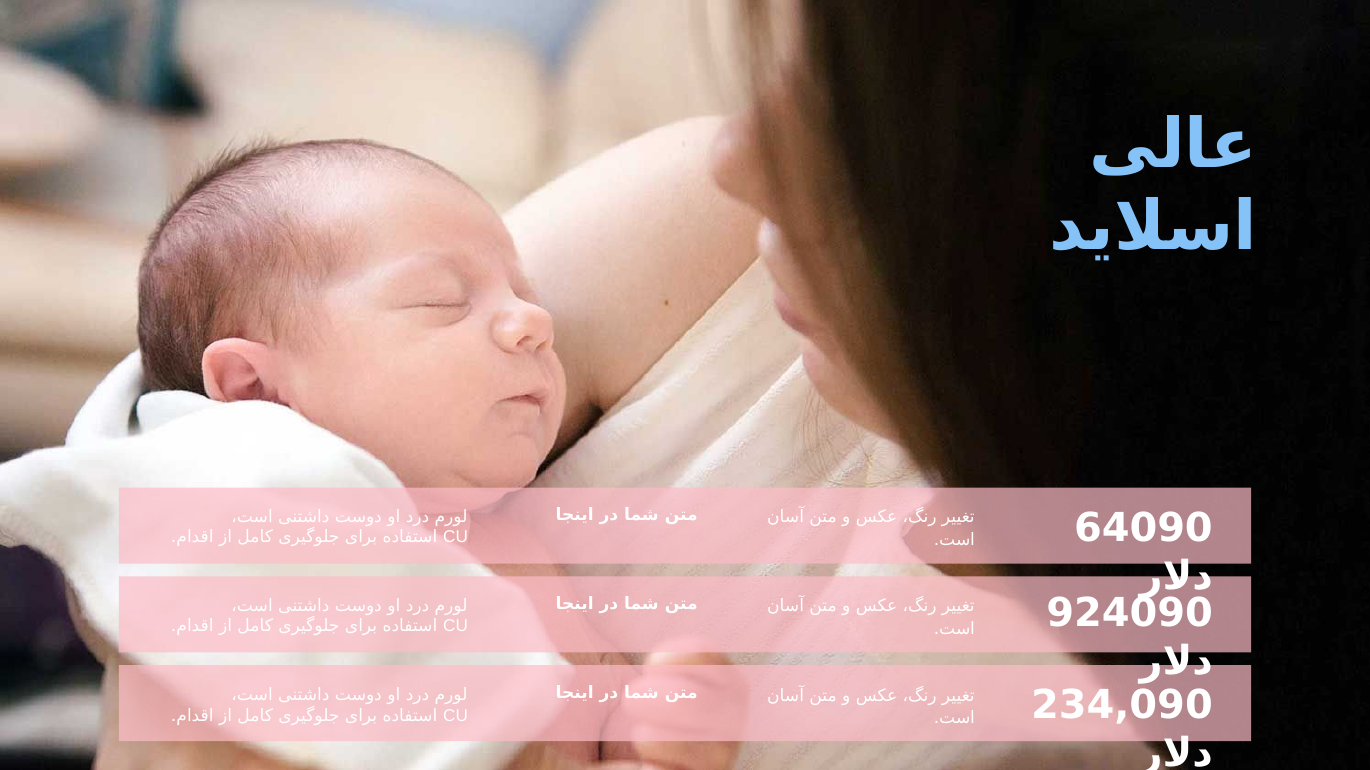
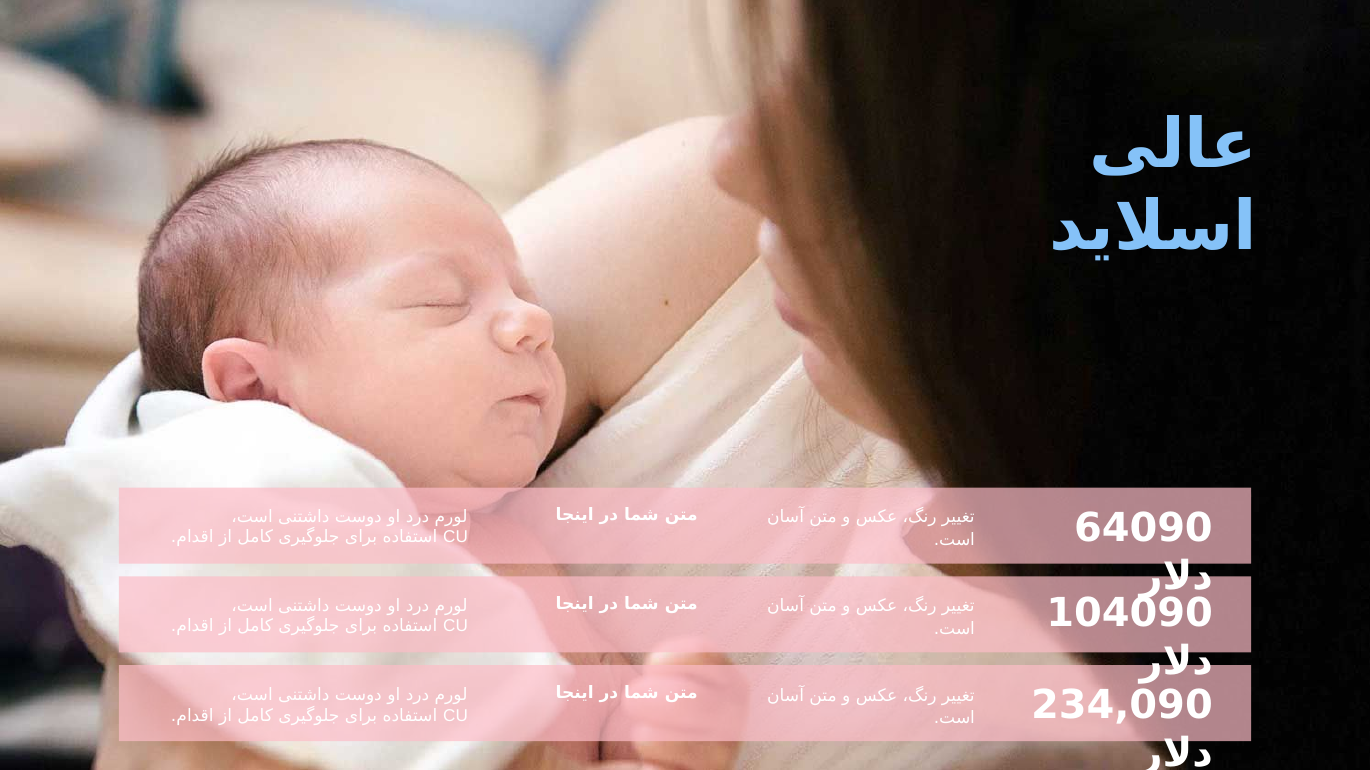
924090: 924090 -> 104090
